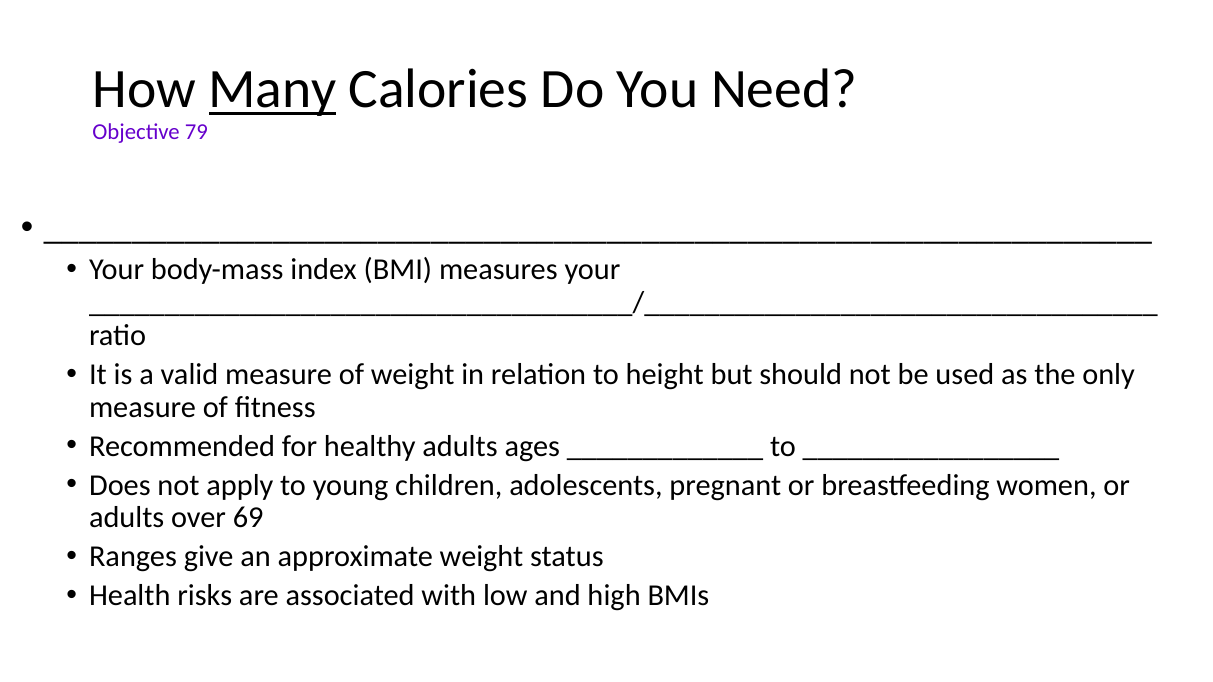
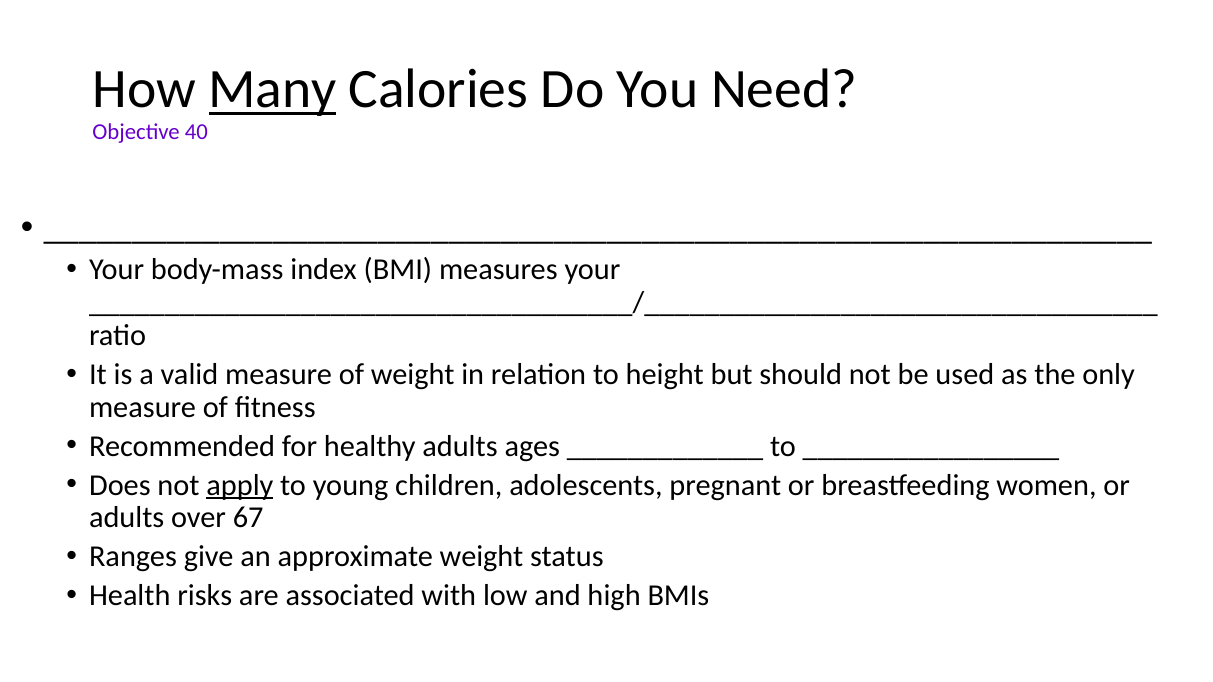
79: 79 -> 40
apply underline: none -> present
69: 69 -> 67
